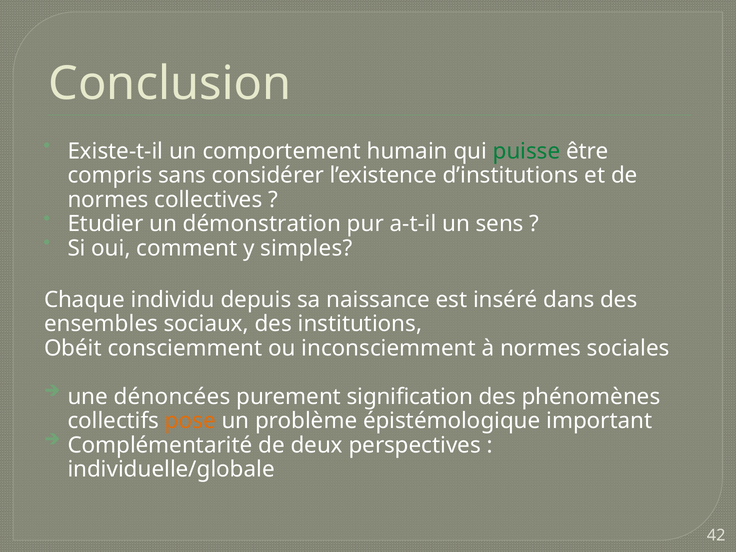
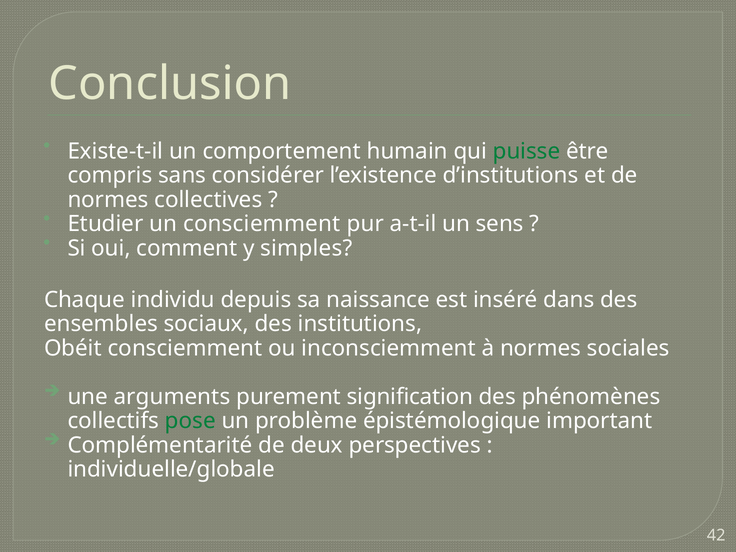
un démonstration: démonstration -> consciemment
dénoncées: dénoncées -> arguments
pose colour: orange -> green
